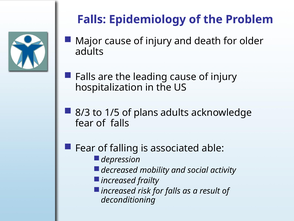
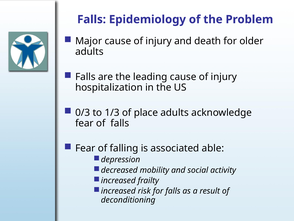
8/3: 8/3 -> 0/3
1/5: 1/5 -> 1/3
plans: plans -> place
